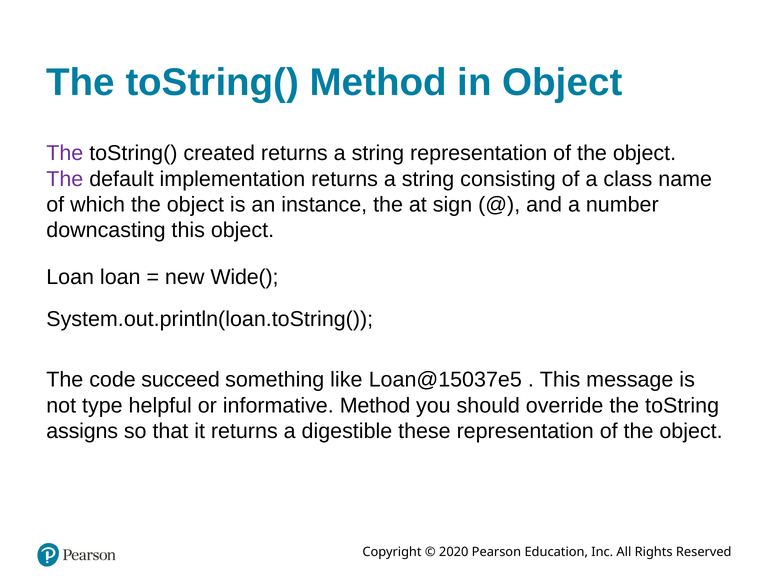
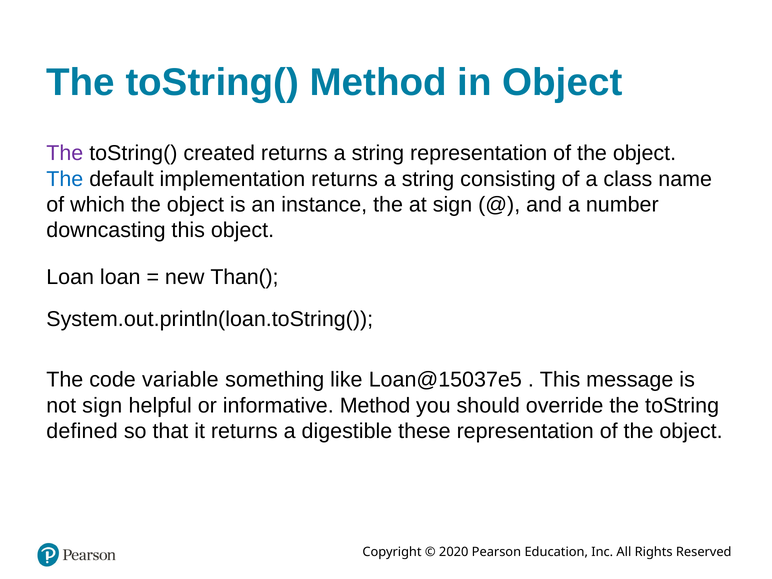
The at (65, 179) colour: purple -> blue
Wide(: Wide( -> Than(
succeed: succeed -> variable
not type: type -> sign
assigns: assigns -> defined
